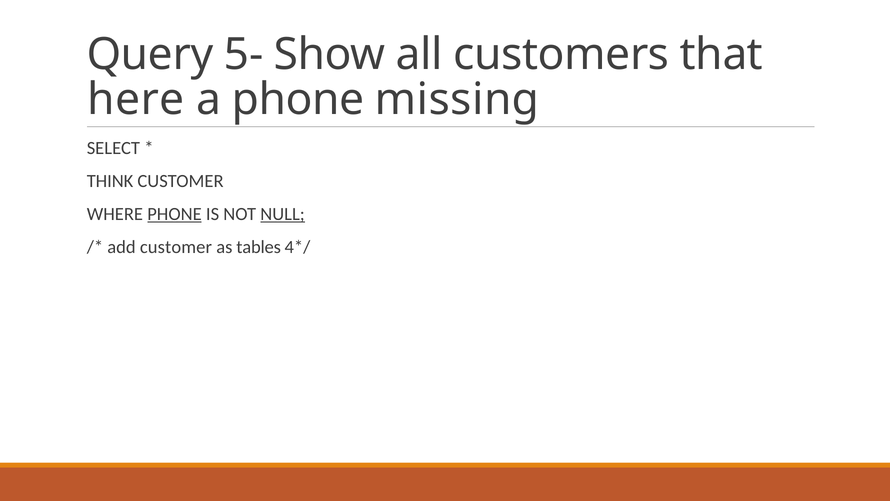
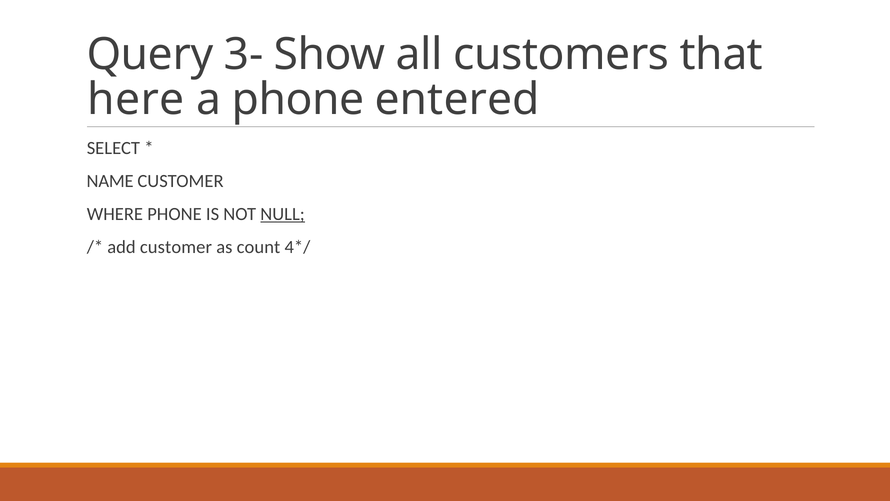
5-: 5- -> 3-
missing: missing -> entered
THINK: THINK -> NAME
PHONE at (174, 214) underline: present -> none
tables: tables -> count
